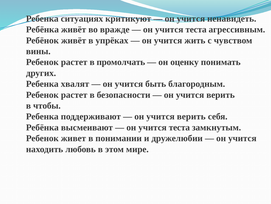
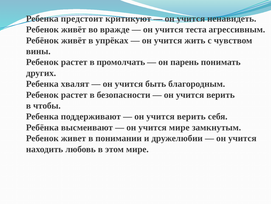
ситуациях: ситуациях -> предстоит
Ребёнка at (42, 29): Ребёнка -> Ребенок
оценку: оценку -> парень
теста at (179, 127): теста -> мире
